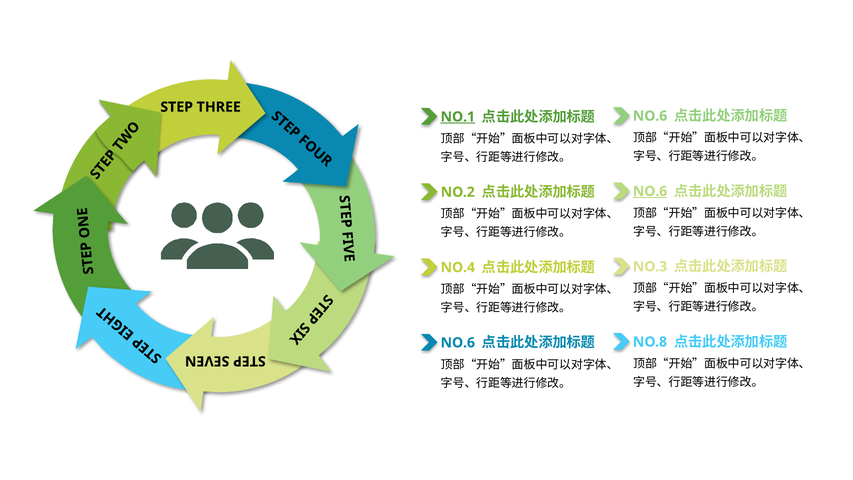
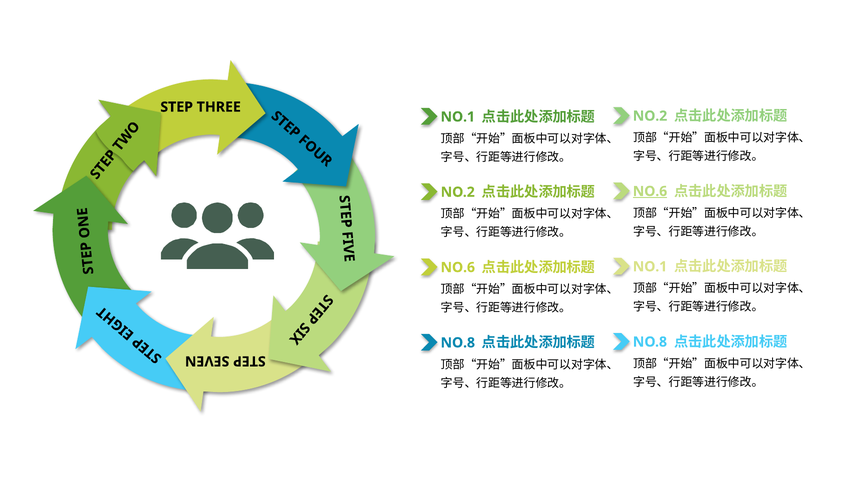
NO.6 at (650, 116): NO.6 -> NO.2
NO.1 at (458, 117) underline: present -> none
NO.3 at (650, 266): NO.3 -> NO.1
NO.4 at (458, 267): NO.4 -> NO.6
NO.6 at (458, 343): NO.6 -> NO.8
